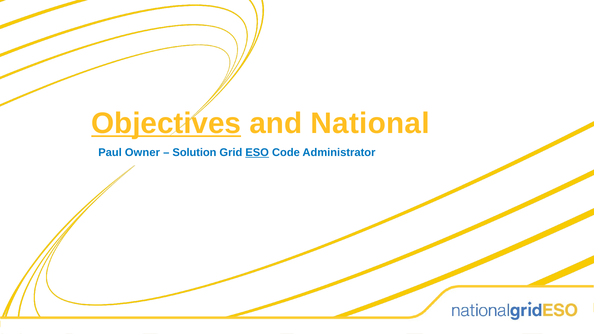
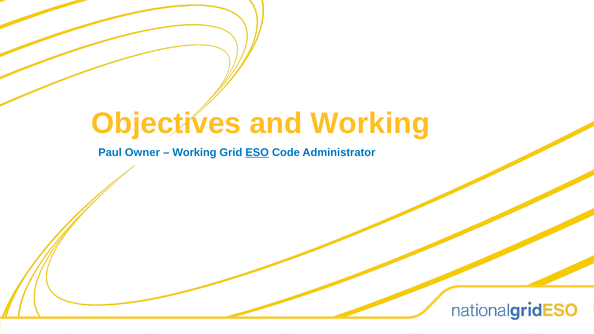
Objectives underline: present -> none
and National: National -> Working
Solution at (194, 153): Solution -> Working
